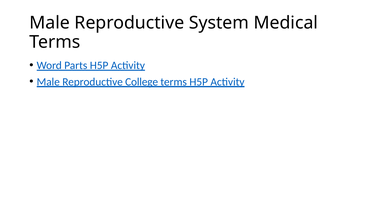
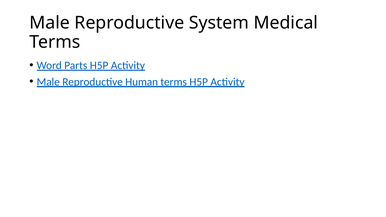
College: College -> Human
